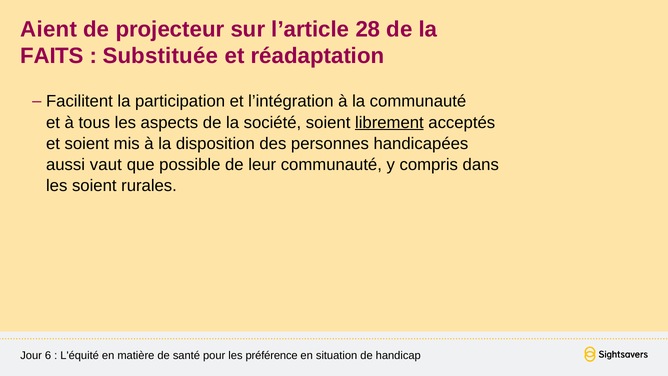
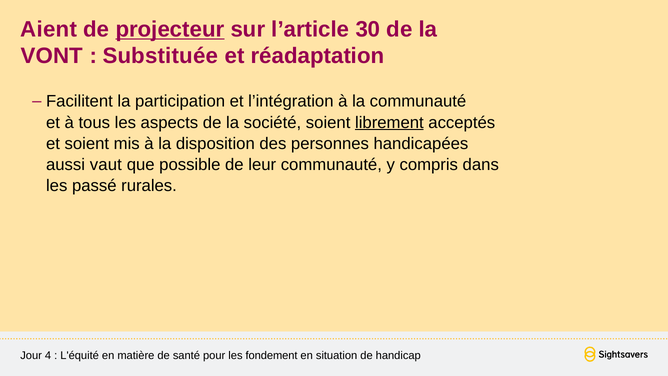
projecteur underline: none -> present
28: 28 -> 30
FAITS: FAITS -> VONT
les soient: soient -> passé
6: 6 -> 4
préférence: préférence -> fondement
